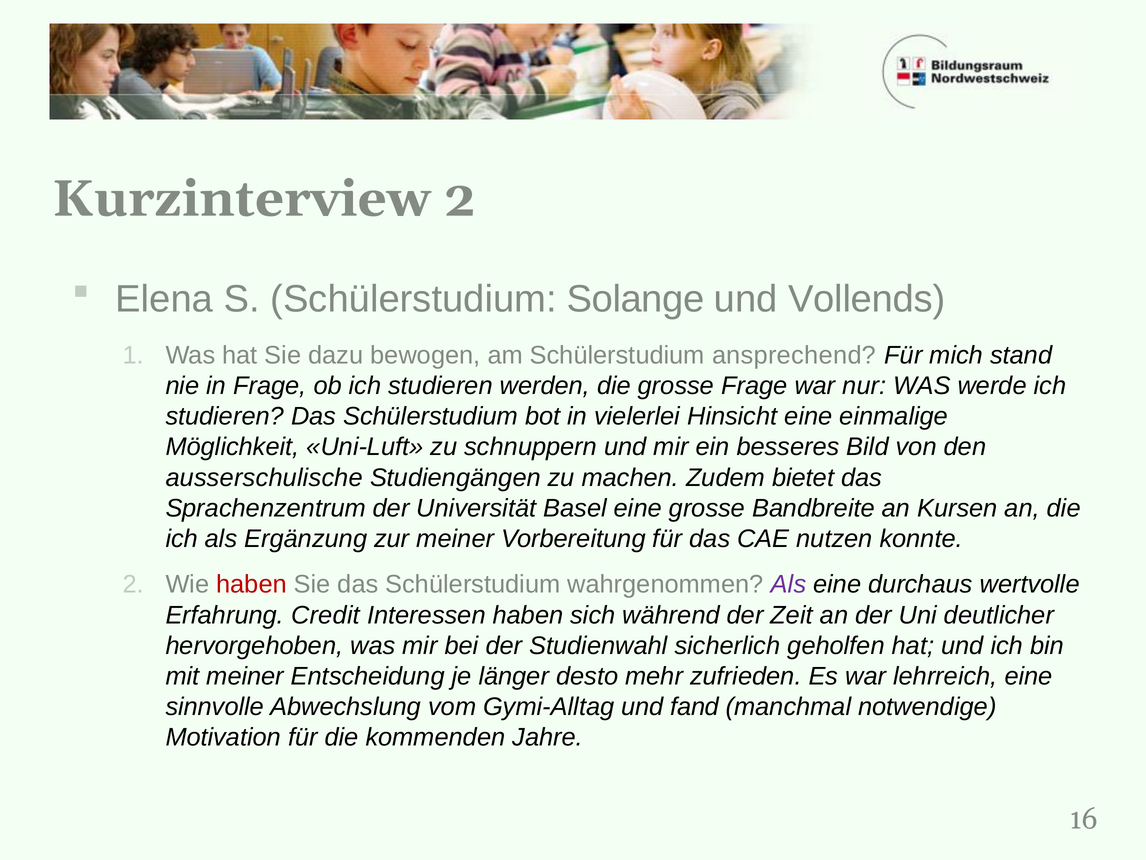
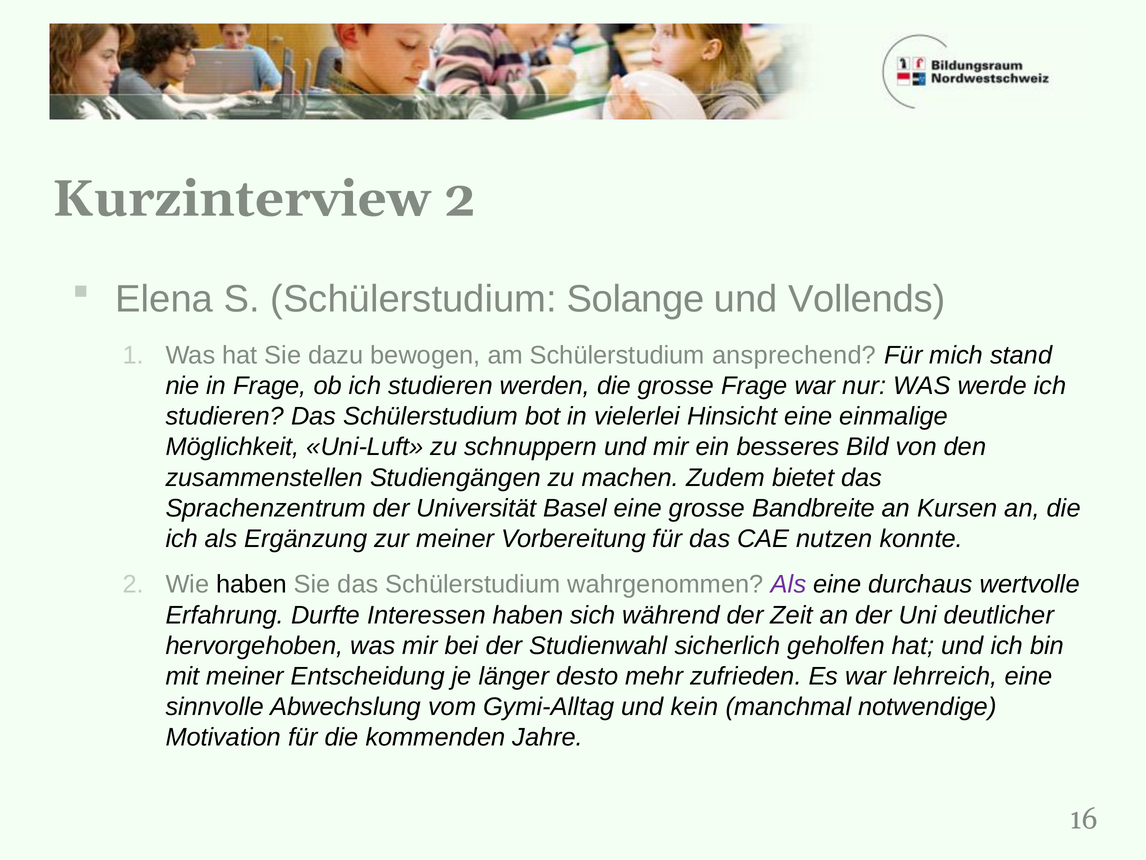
ausserschulische: ausserschulische -> zusammenstellen
haben at (252, 584) colour: red -> black
Credit: Credit -> Durfte
fand: fand -> kein
